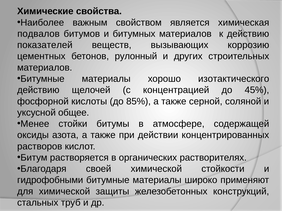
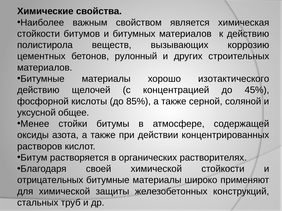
подвалов at (38, 34): подвалов -> стойкости
показателей: показателей -> полистирола
гидрофобными: гидрофобными -> отрицательных
